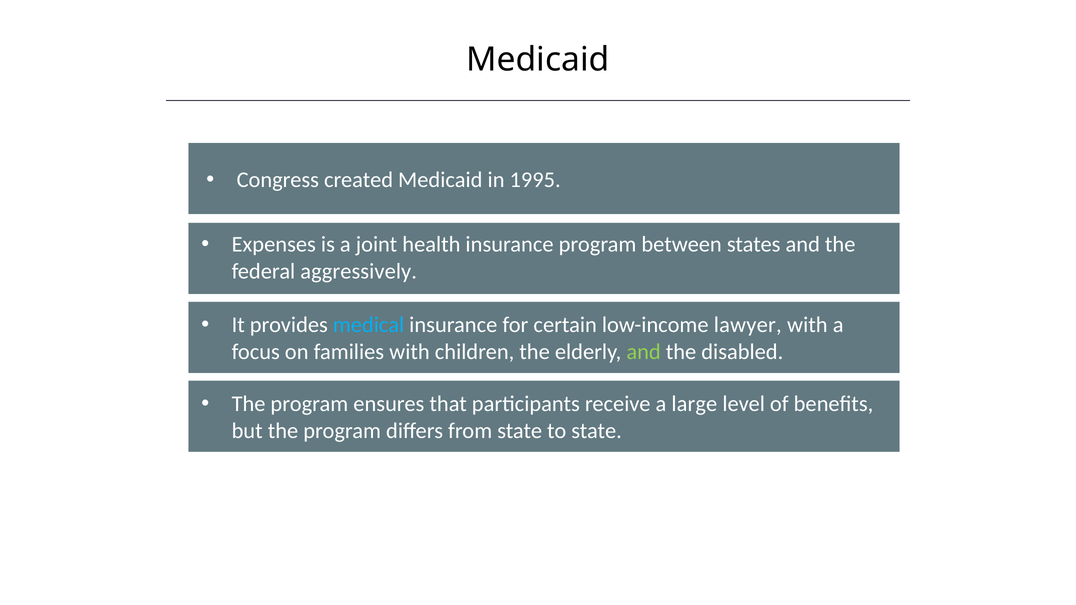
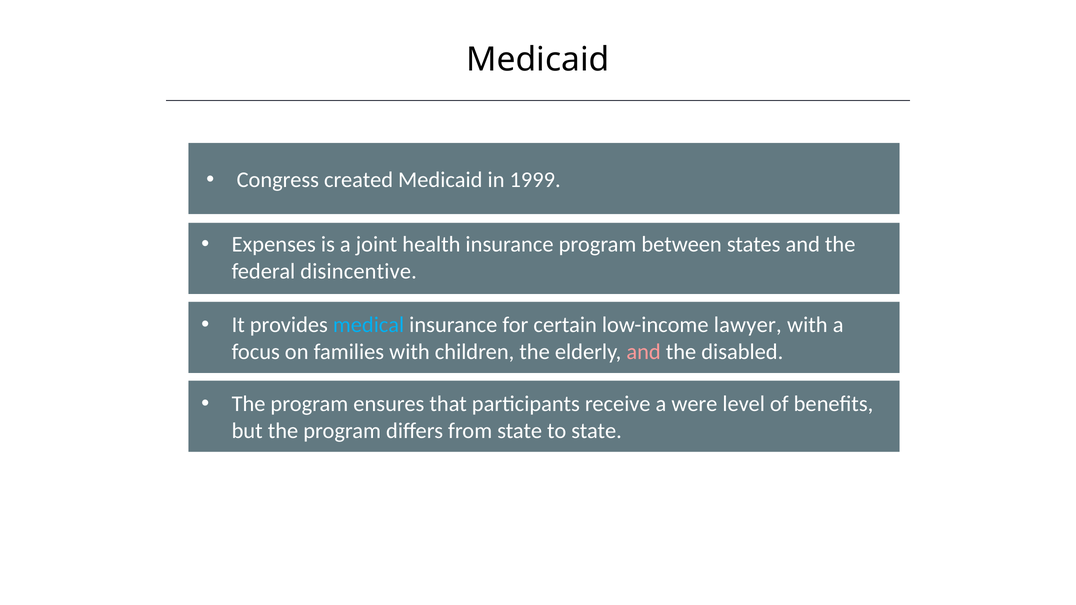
1995: 1995 -> 1999
aggressively: aggressively -> disincentive
and at (644, 352) colour: light green -> pink
large: large -> were
